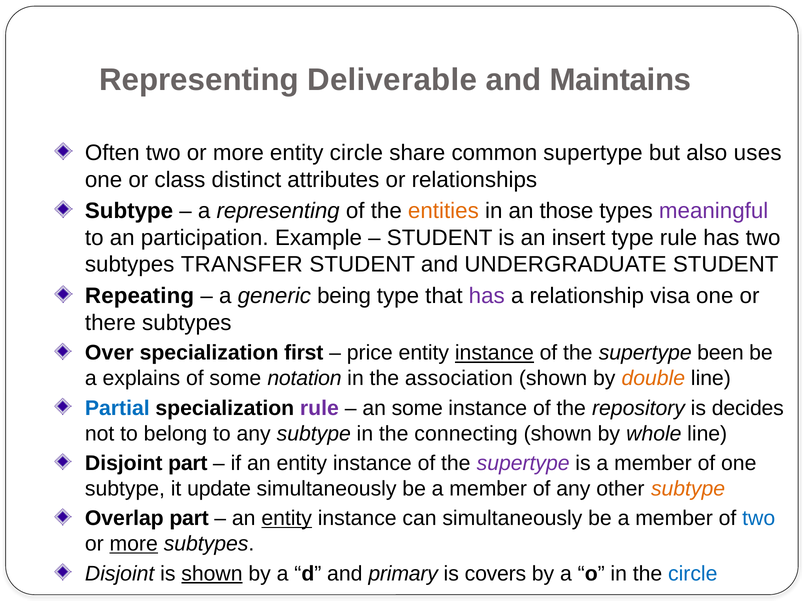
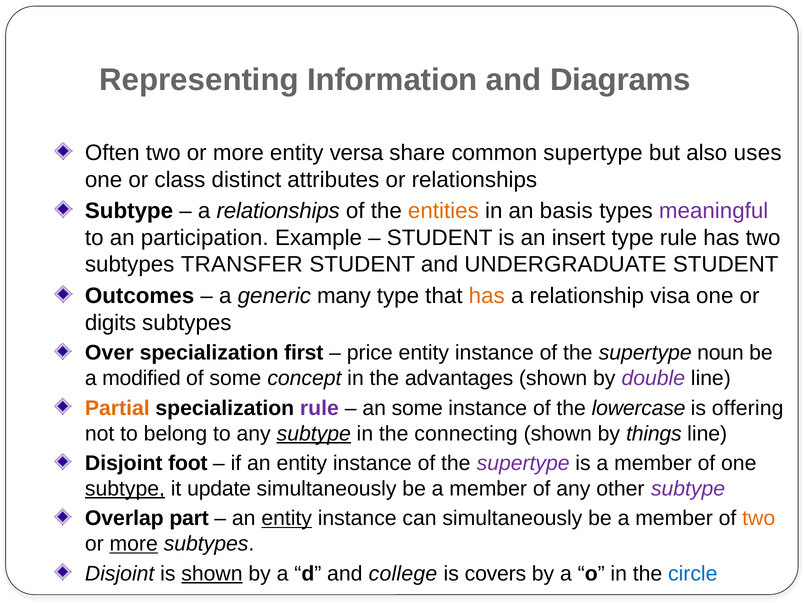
Deliverable: Deliverable -> Information
Maintains: Maintains -> Diagrams
entity circle: circle -> versa
a representing: representing -> relationships
those: those -> basis
Repeating: Repeating -> Outcomes
being: being -> many
has at (487, 296) colour: purple -> orange
there: there -> digits
instance at (494, 353) underline: present -> none
been: been -> noun
explains: explains -> modified
notation: notation -> concept
association: association -> advantages
double colour: orange -> purple
Partial colour: blue -> orange
repository: repository -> lowercase
decides: decides -> offering
subtype at (314, 434) underline: none -> present
whole: whole -> things
Disjoint part: part -> foot
subtype at (125, 489) underline: none -> present
subtype at (688, 489) colour: orange -> purple
two at (759, 518) colour: blue -> orange
primary: primary -> college
